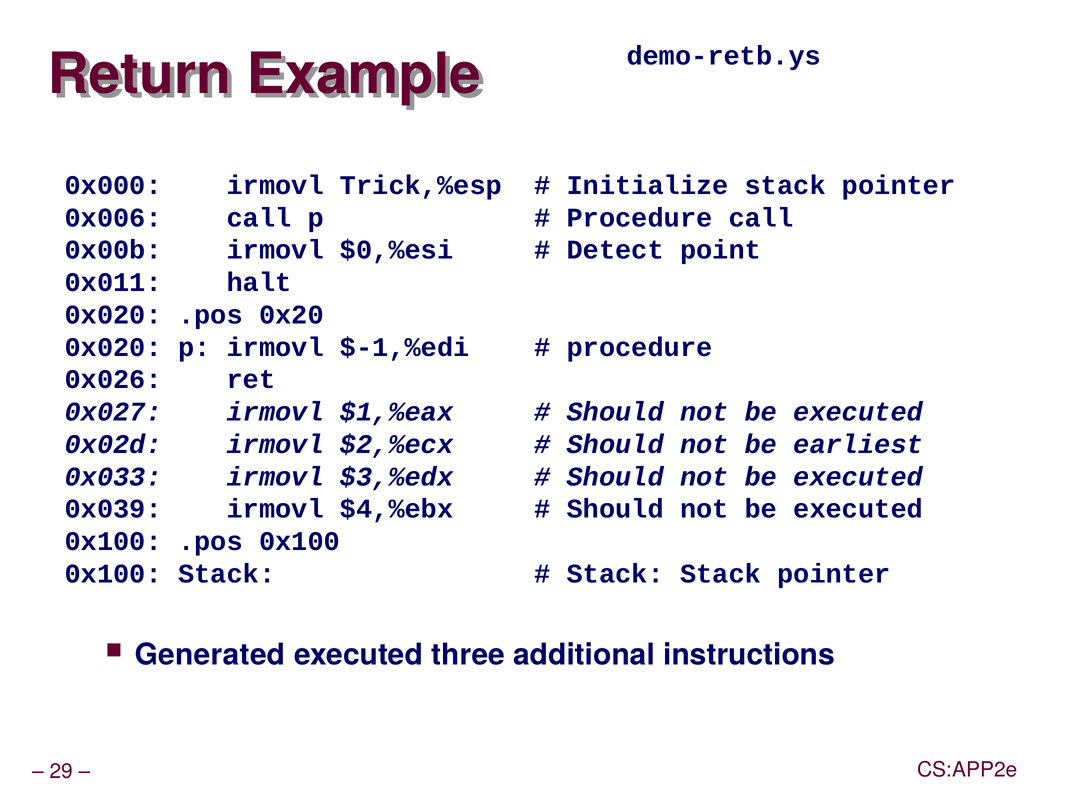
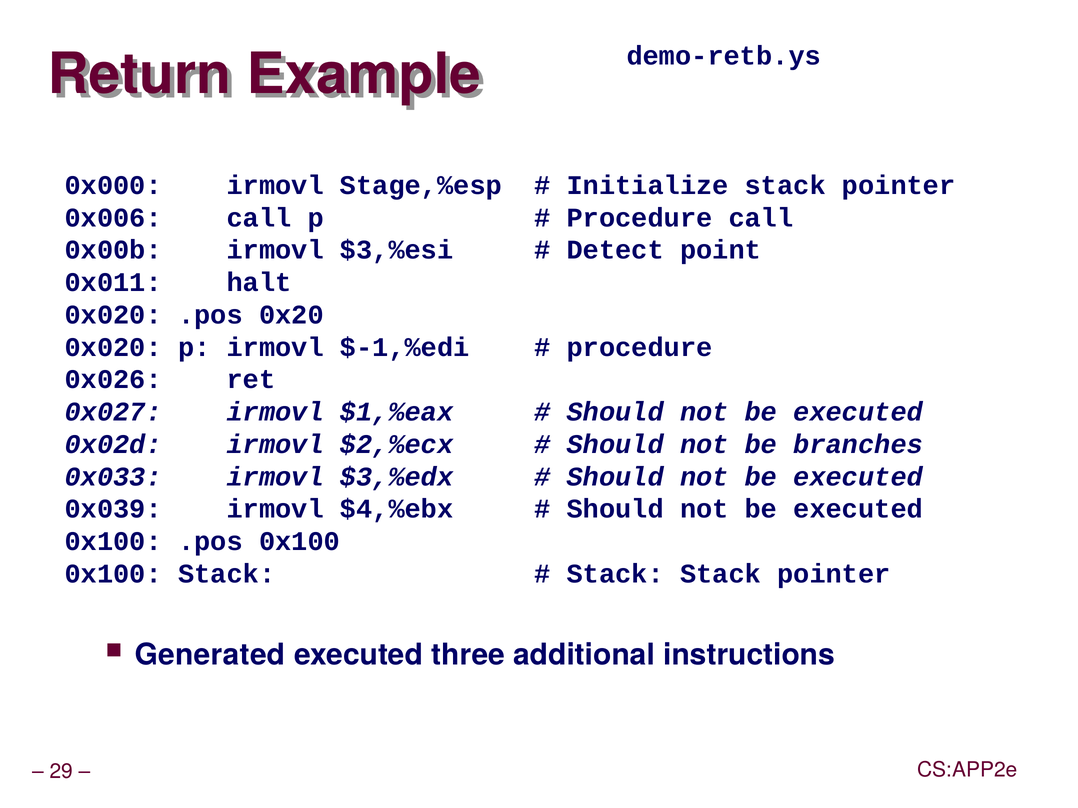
Trick,%esp: Trick,%esp -> Stage,%esp
$0,%esi: $0,%esi -> $3,%esi
earliest: earliest -> branches
